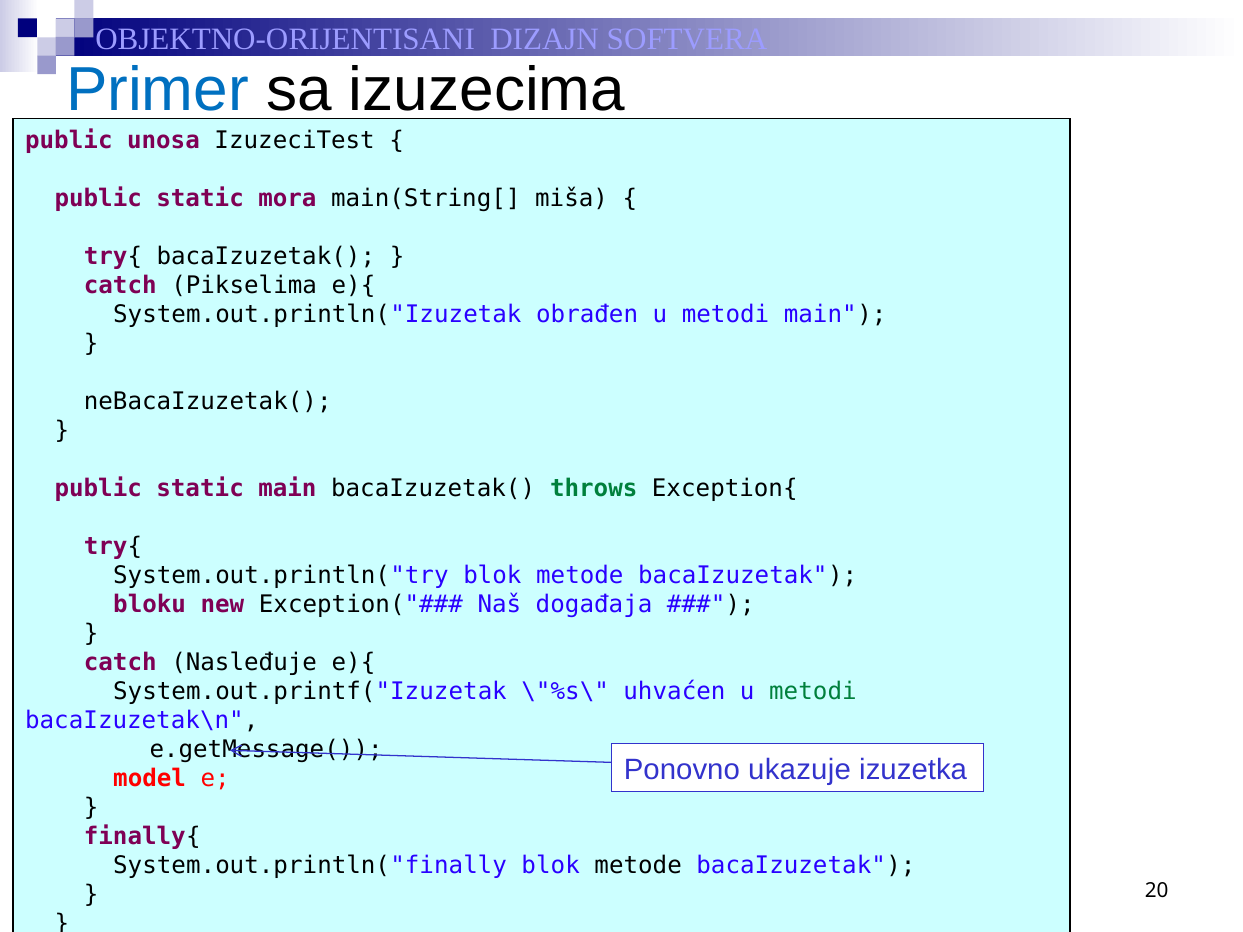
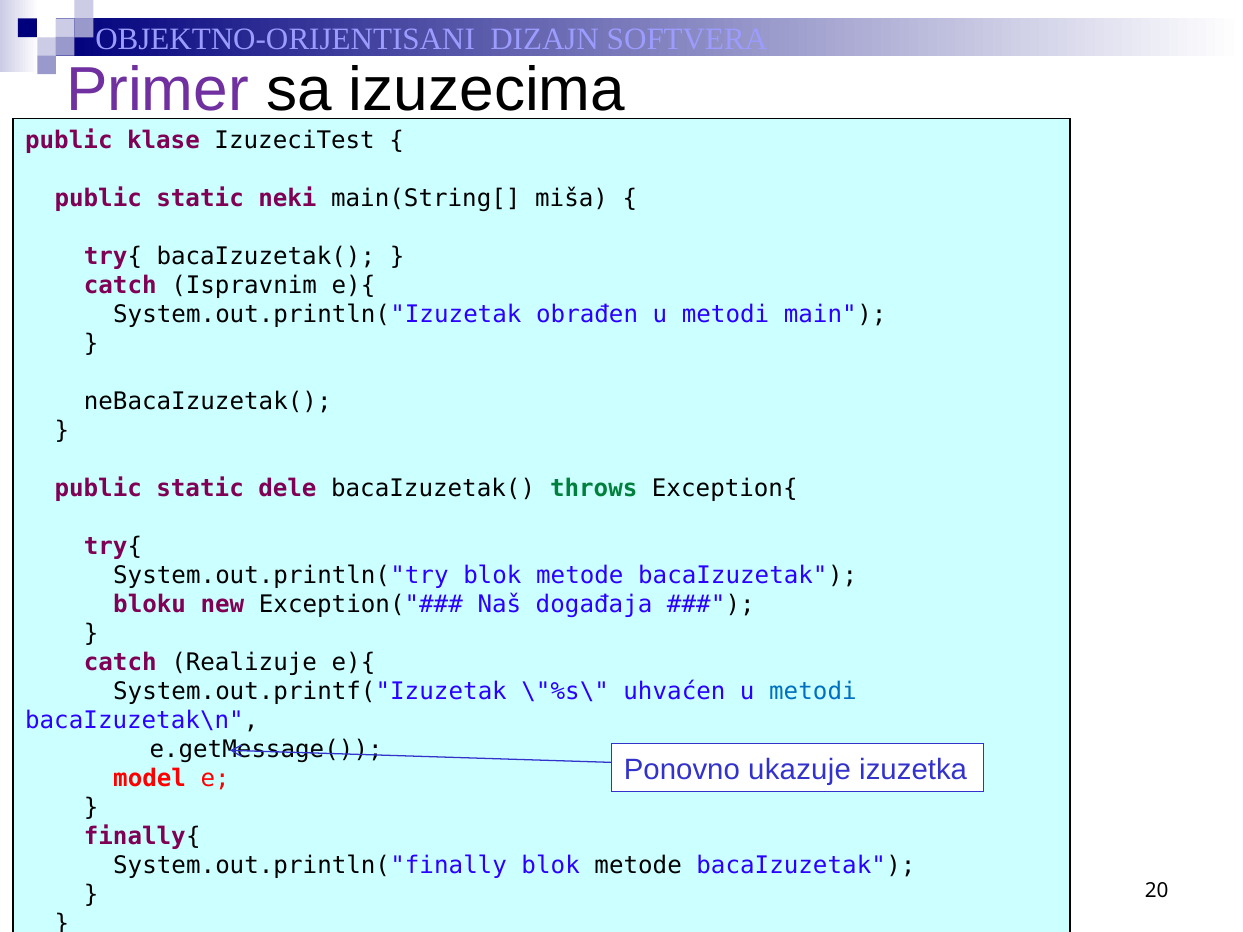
Primer colour: blue -> purple
unosa: unosa -> klase
mora: mora -> neki
Pikselima: Pikselima -> Ispravnim
static main: main -> dele
Nasleđuje: Nasleđuje -> Realizuje
metodi at (813, 692) colour: green -> blue
